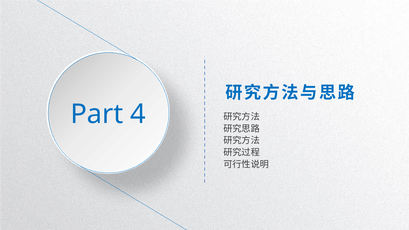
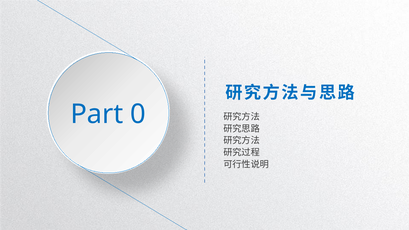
4: 4 -> 0
